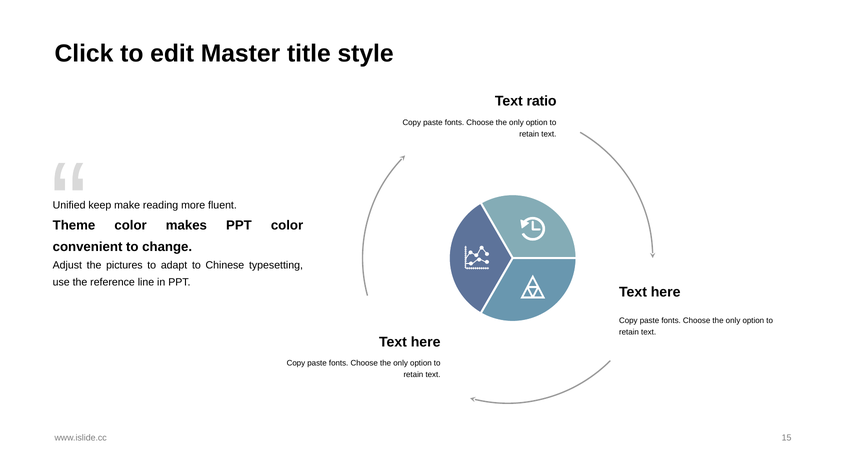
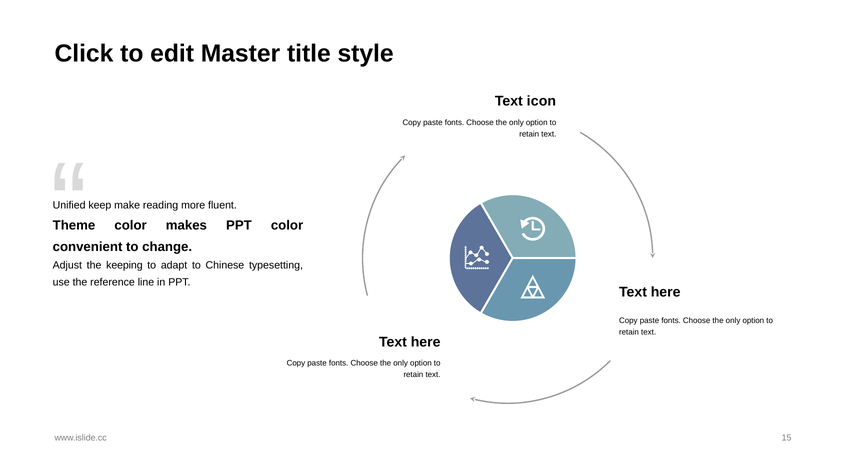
ratio: ratio -> icon
pictures: pictures -> keeping
